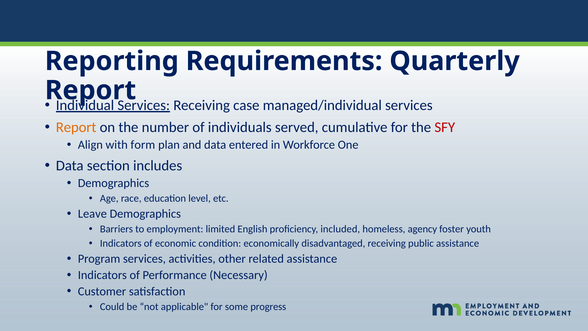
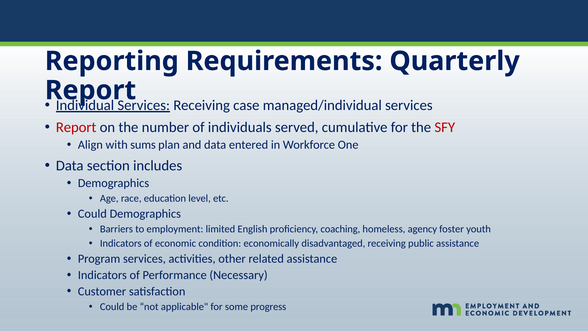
Report at (76, 127) colour: orange -> red
form: form -> sums
Leave at (92, 214): Leave -> Could
included: included -> coaching
